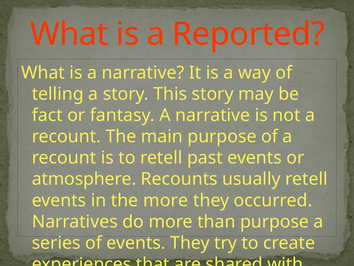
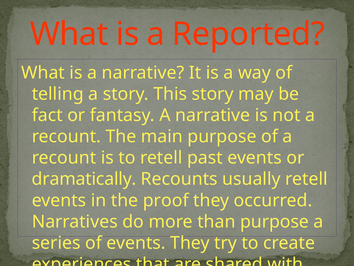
atmosphere: atmosphere -> dramatically
the more: more -> proof
